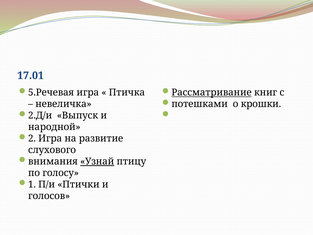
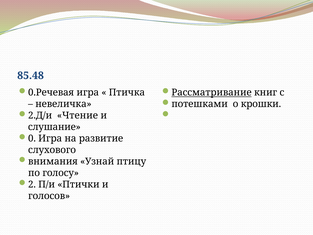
17.01: 17.01 -> 85.48
5.Речевая: 5.Речевая -> 0.Речевая
Выпуск: Выпуск -> Чтение
народной: народной -> слушание
2: 2 -> 0
Узнай underline: present -> none
1: 1 -> 2
